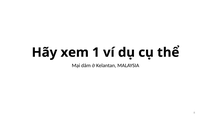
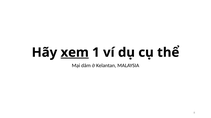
xem underline: none -> present
